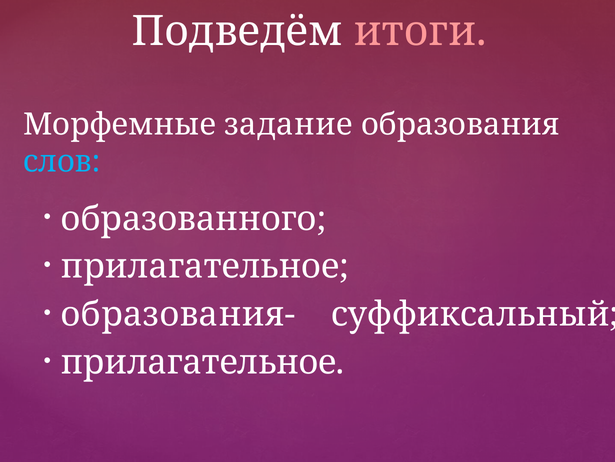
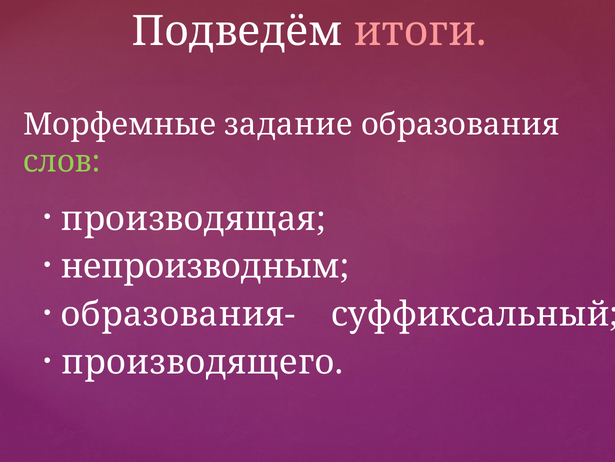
слов colour: light blue -> light green
образованного: образованного -> производящая
прилагательное at (205, 266): прилагательное -> непроизводным
прилагательное at (203, 362): прилагательное -> производящего
